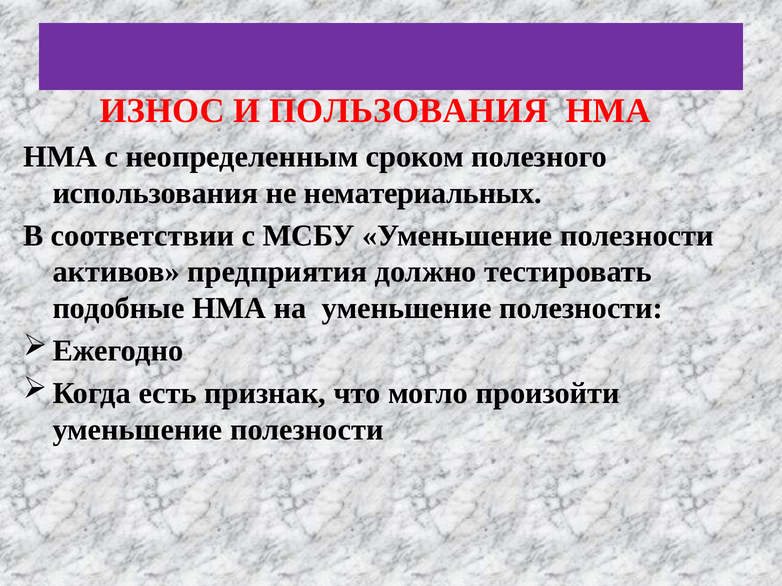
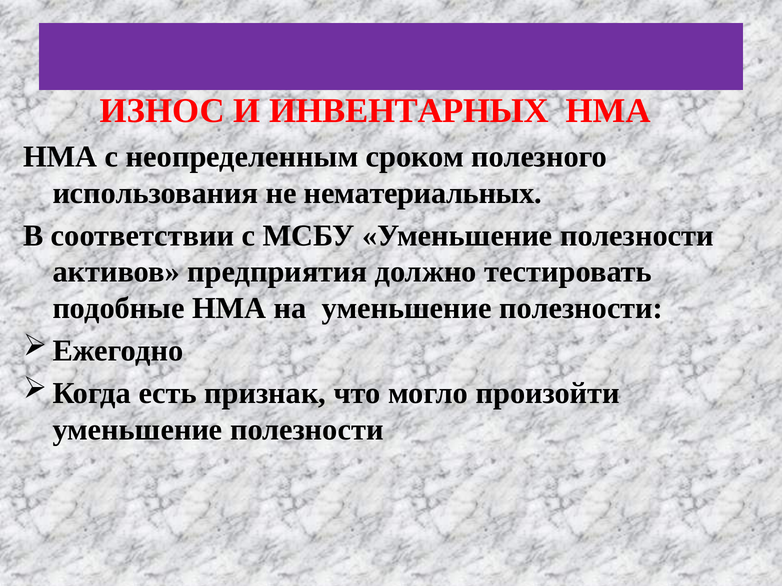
ПОЛЬЗОВАНИЯ: ПОЛЬЗОВАНИЯ -> ИНВЕНТАРНЫХ
